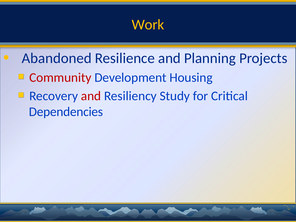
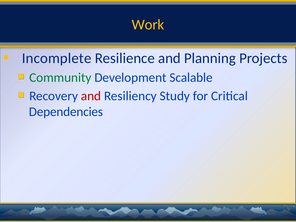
Abandoned: Abandoned -> Incomplete
Community colour: red -> green
Housing: Housing -> Scalable
